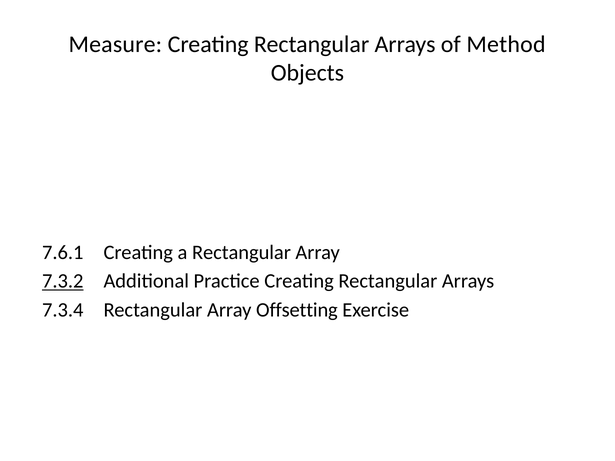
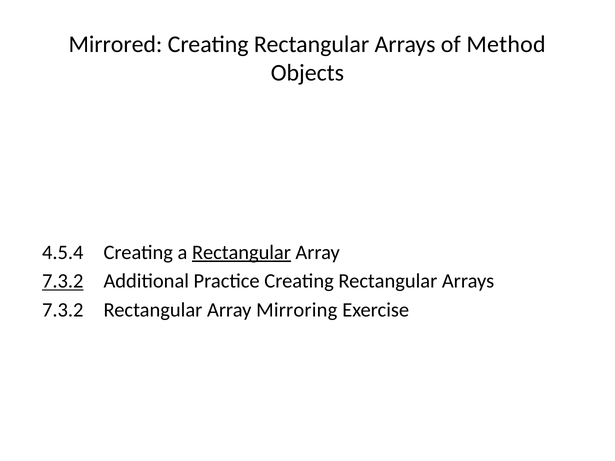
Measure: Measure -> Mirrored
7.6.1: 7.6.1 -> 4.5.4
Rectangular at (241, 253) underline: none -> present
7.3.4 at (63, 310): 7.3.4 -> 7.3.2
Offsetting: Offsetting -> Mirroring
